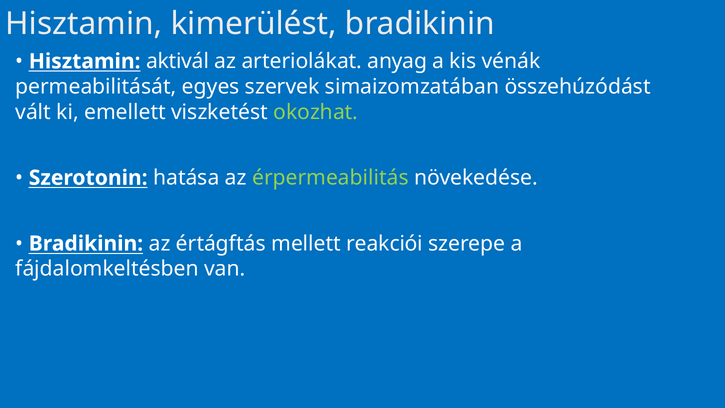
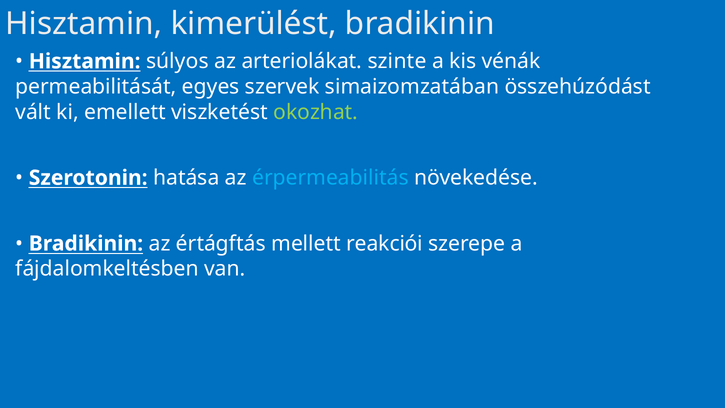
aktivál: aktivál -> súlyos
anyag: anyag -> szinte
érpermeabilitás colour: light green -> light blue
